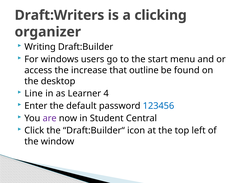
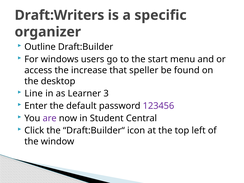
clicking: clicking -> specific
Writing: Writing -> Outline
outline: outline -> speller
4: 4 -> 3
123456 colour: blue -> purple
